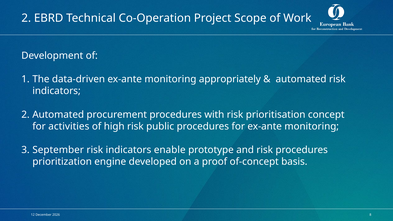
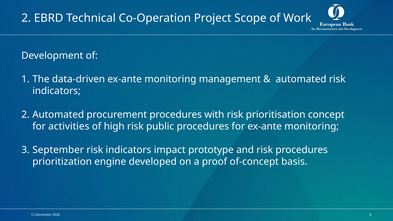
appropriately: appropriately -> management
enable: enable -> impact
